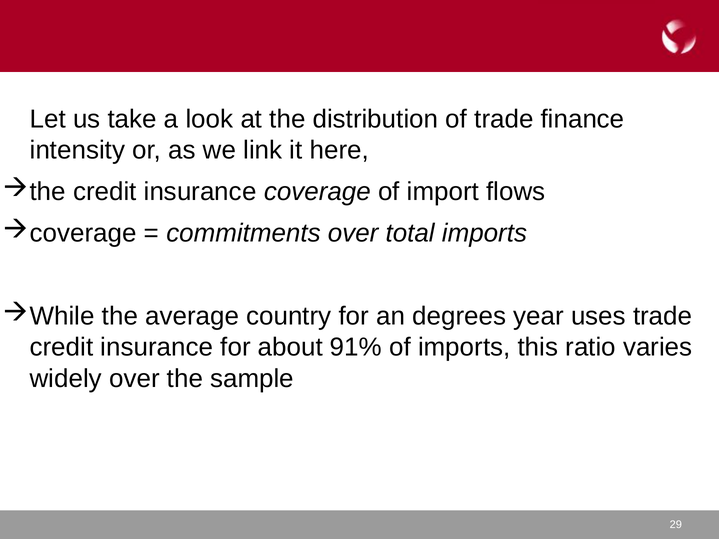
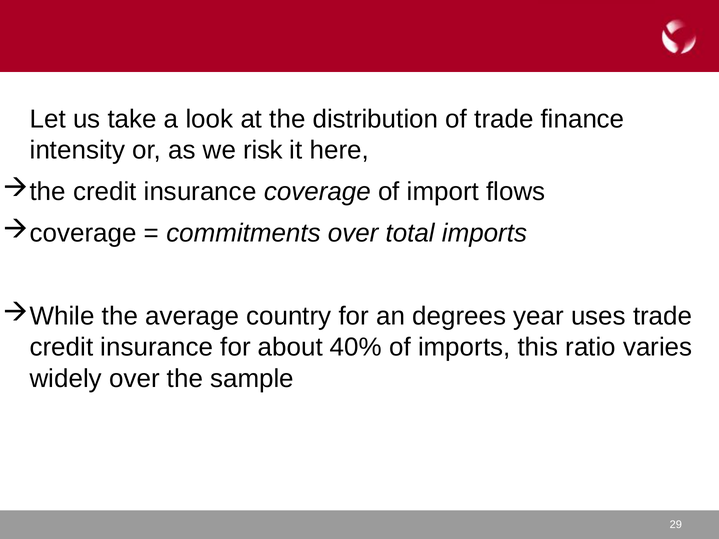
link: link -> risk
91%: 91% -> 40%
